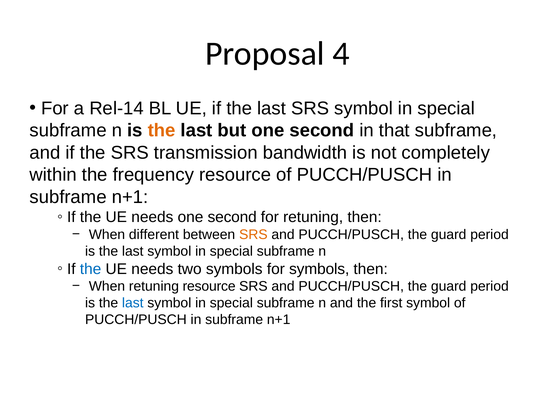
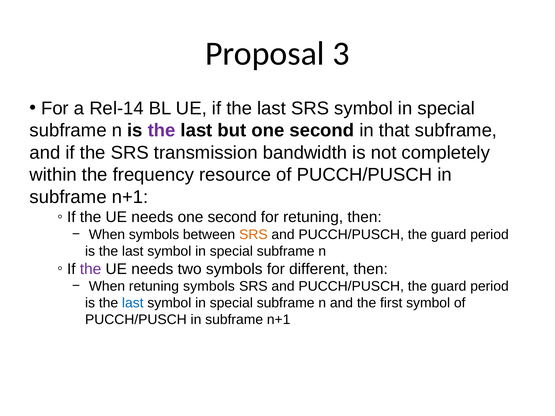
4: 4 -> 3
the at (162, 131) colour: orange -> purple
When different: different -> symbols
the at (91, 269) colour: blue -> purple
for symbols: symbols -> different
retuning resource: resource -> symbols
